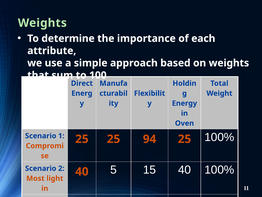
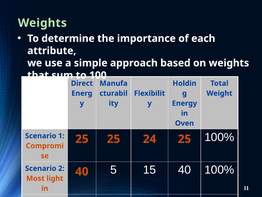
94: 94 -> 24
